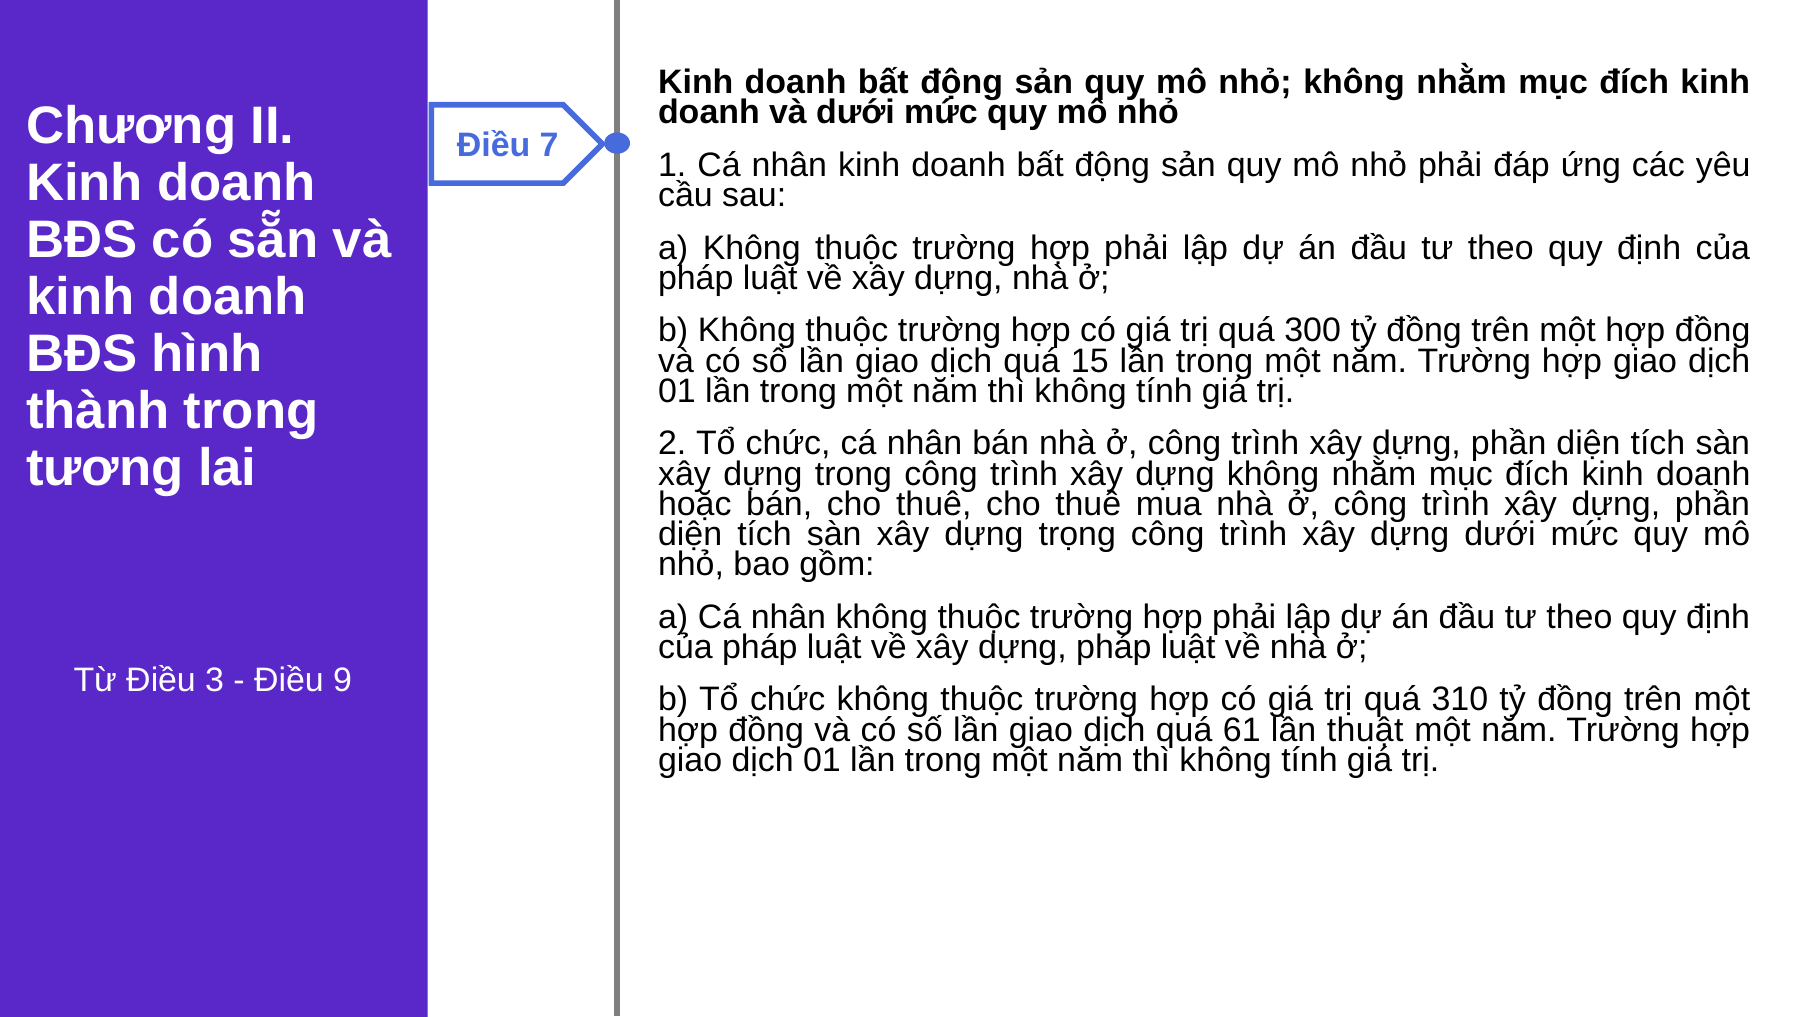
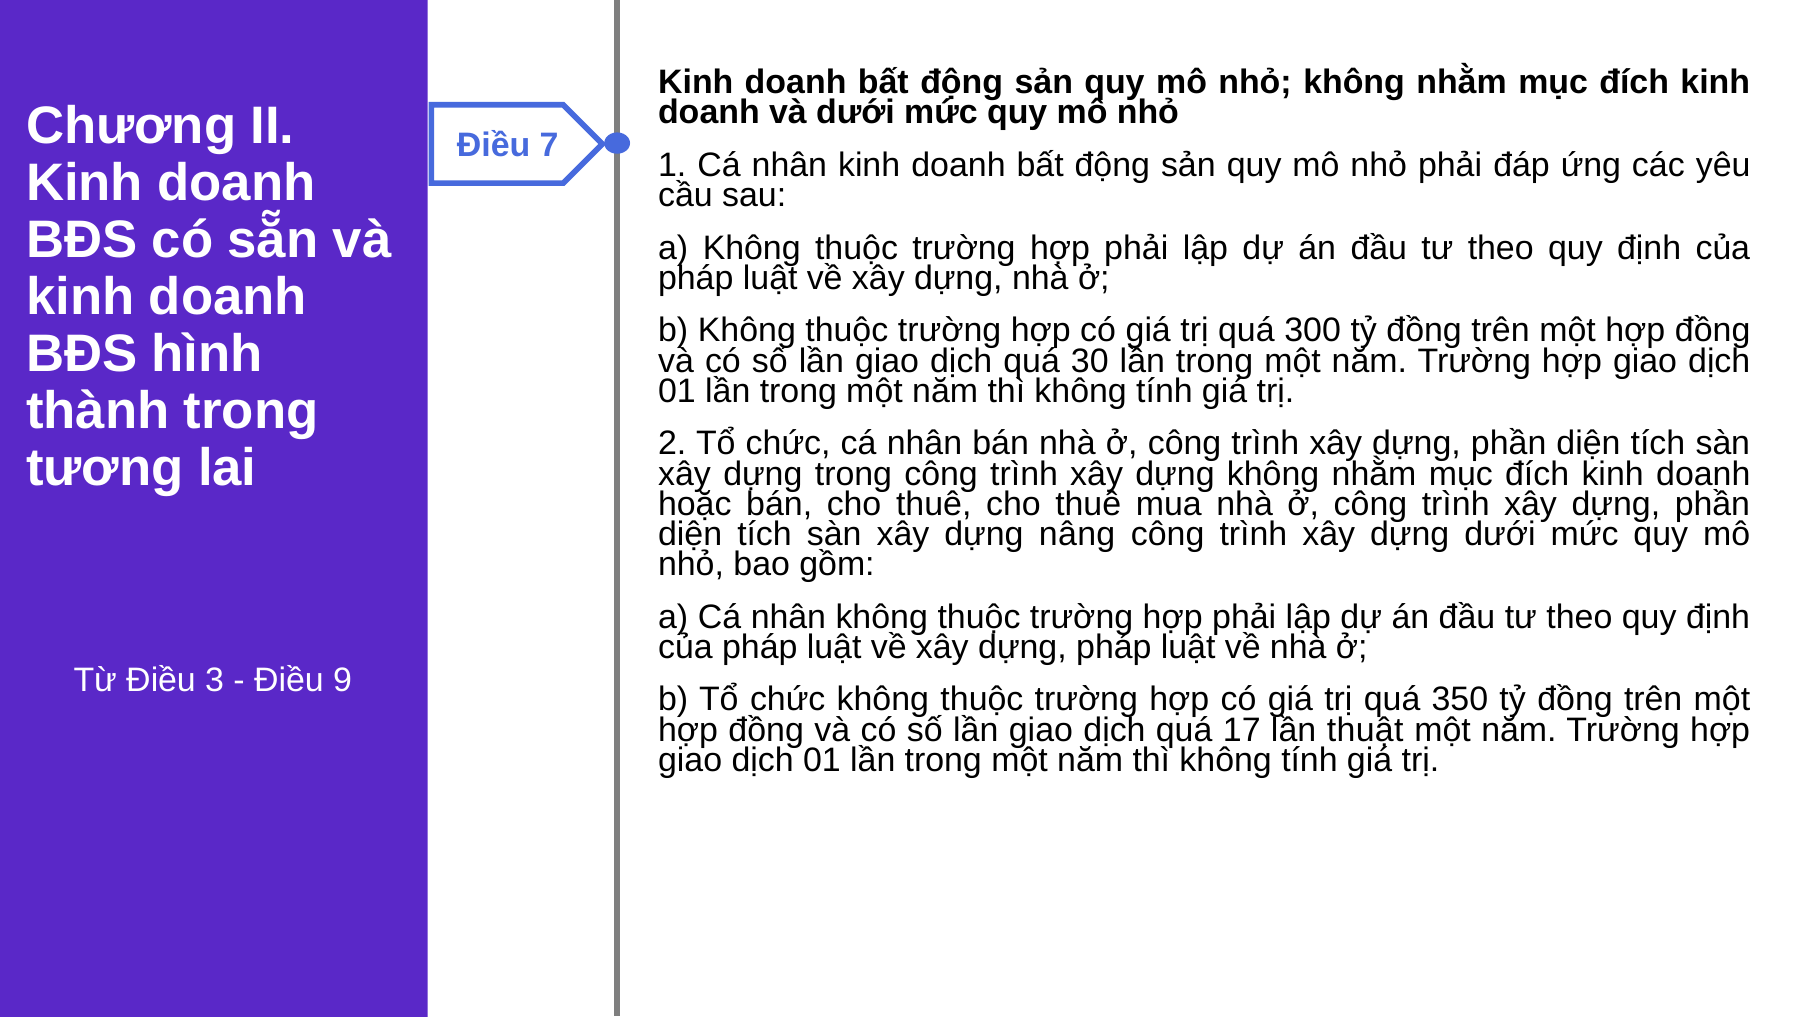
15: 15 -> 30
trọng: trọng -> nâng
310: 310 -> 350
61: 61 -> 17
